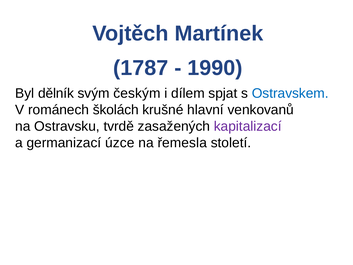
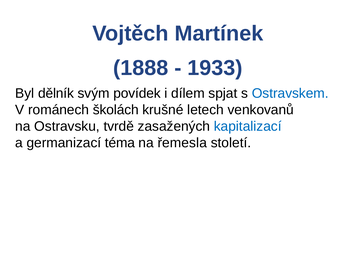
1787: 1787 -> 1888
1990: 1990 -> 1933
českým: českým -> povídek
hlavní: hlavní -> letech
kapitalizací colour: purple -> blue
úzce: úzce -> téma
